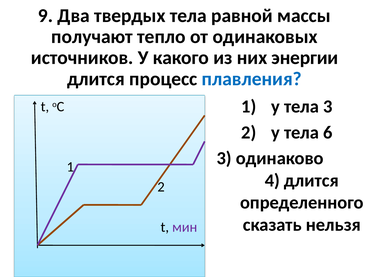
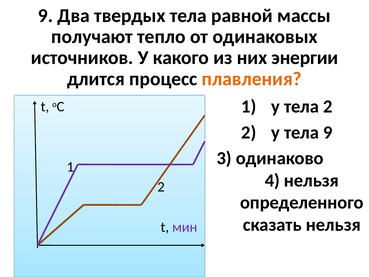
плавления colour: blue -> orange
тела 3: 3 -> 2
тела 6: 6 -> 9
4 длится: длится -> нельзя
